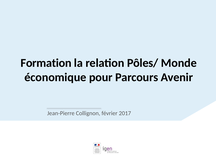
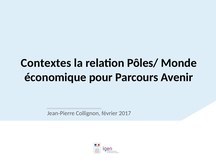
Formation: Formation -> Contextes
